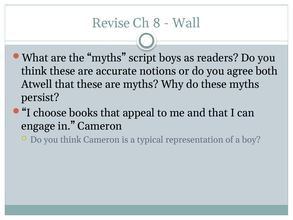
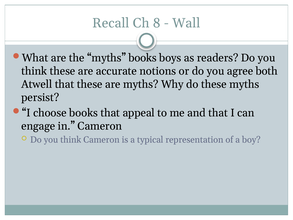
Revise: Revise -> Recall
myths script: script -> books
